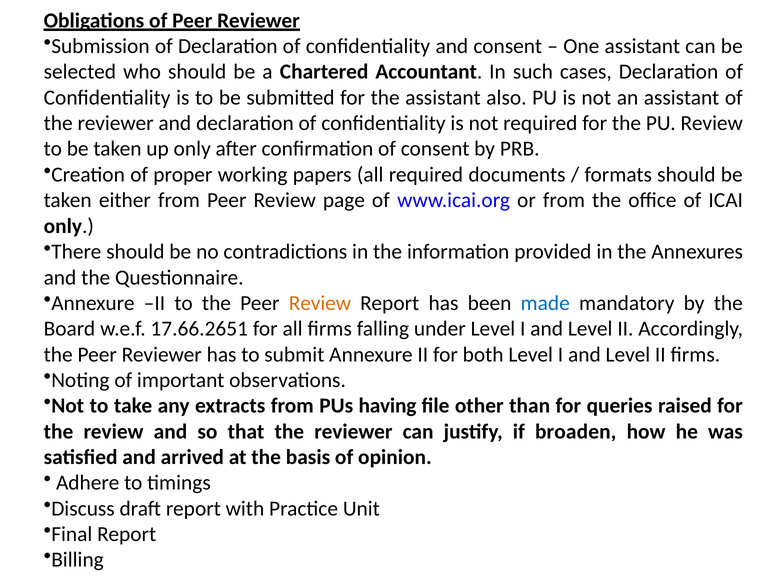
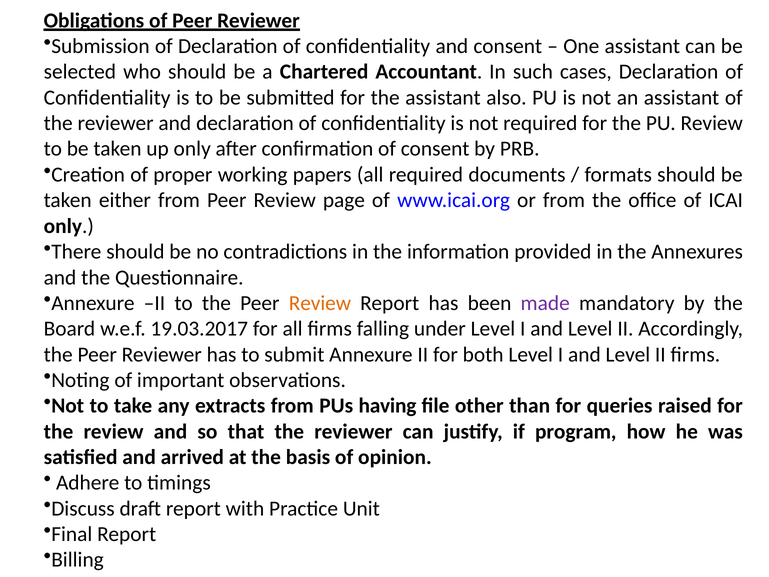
made colour: blue -> purple
17.66.2651: 17.66.2651 -> 19.03.2017
broaden: broaden -> program
